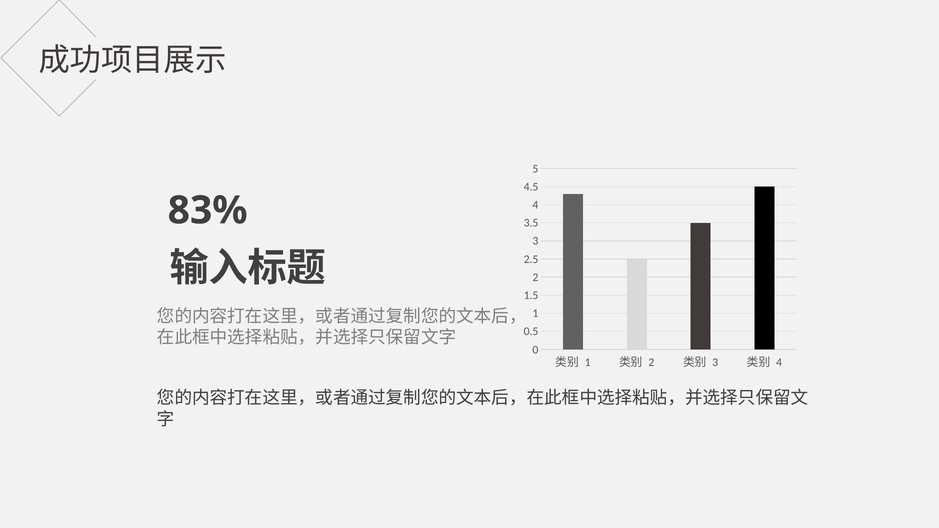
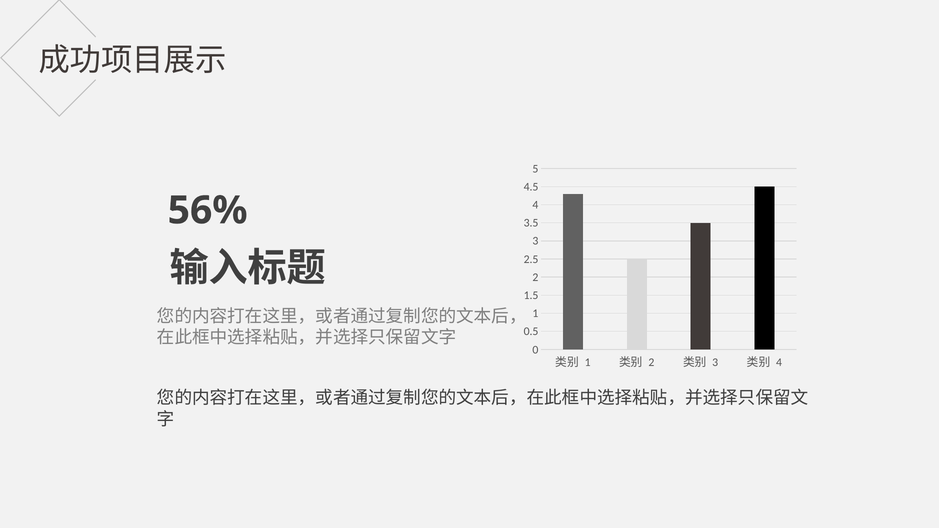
83%: 83% -> 56%
